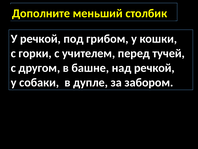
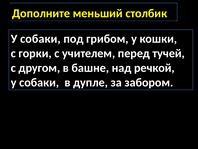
речкой at (40, 39): речкой -> собаки
